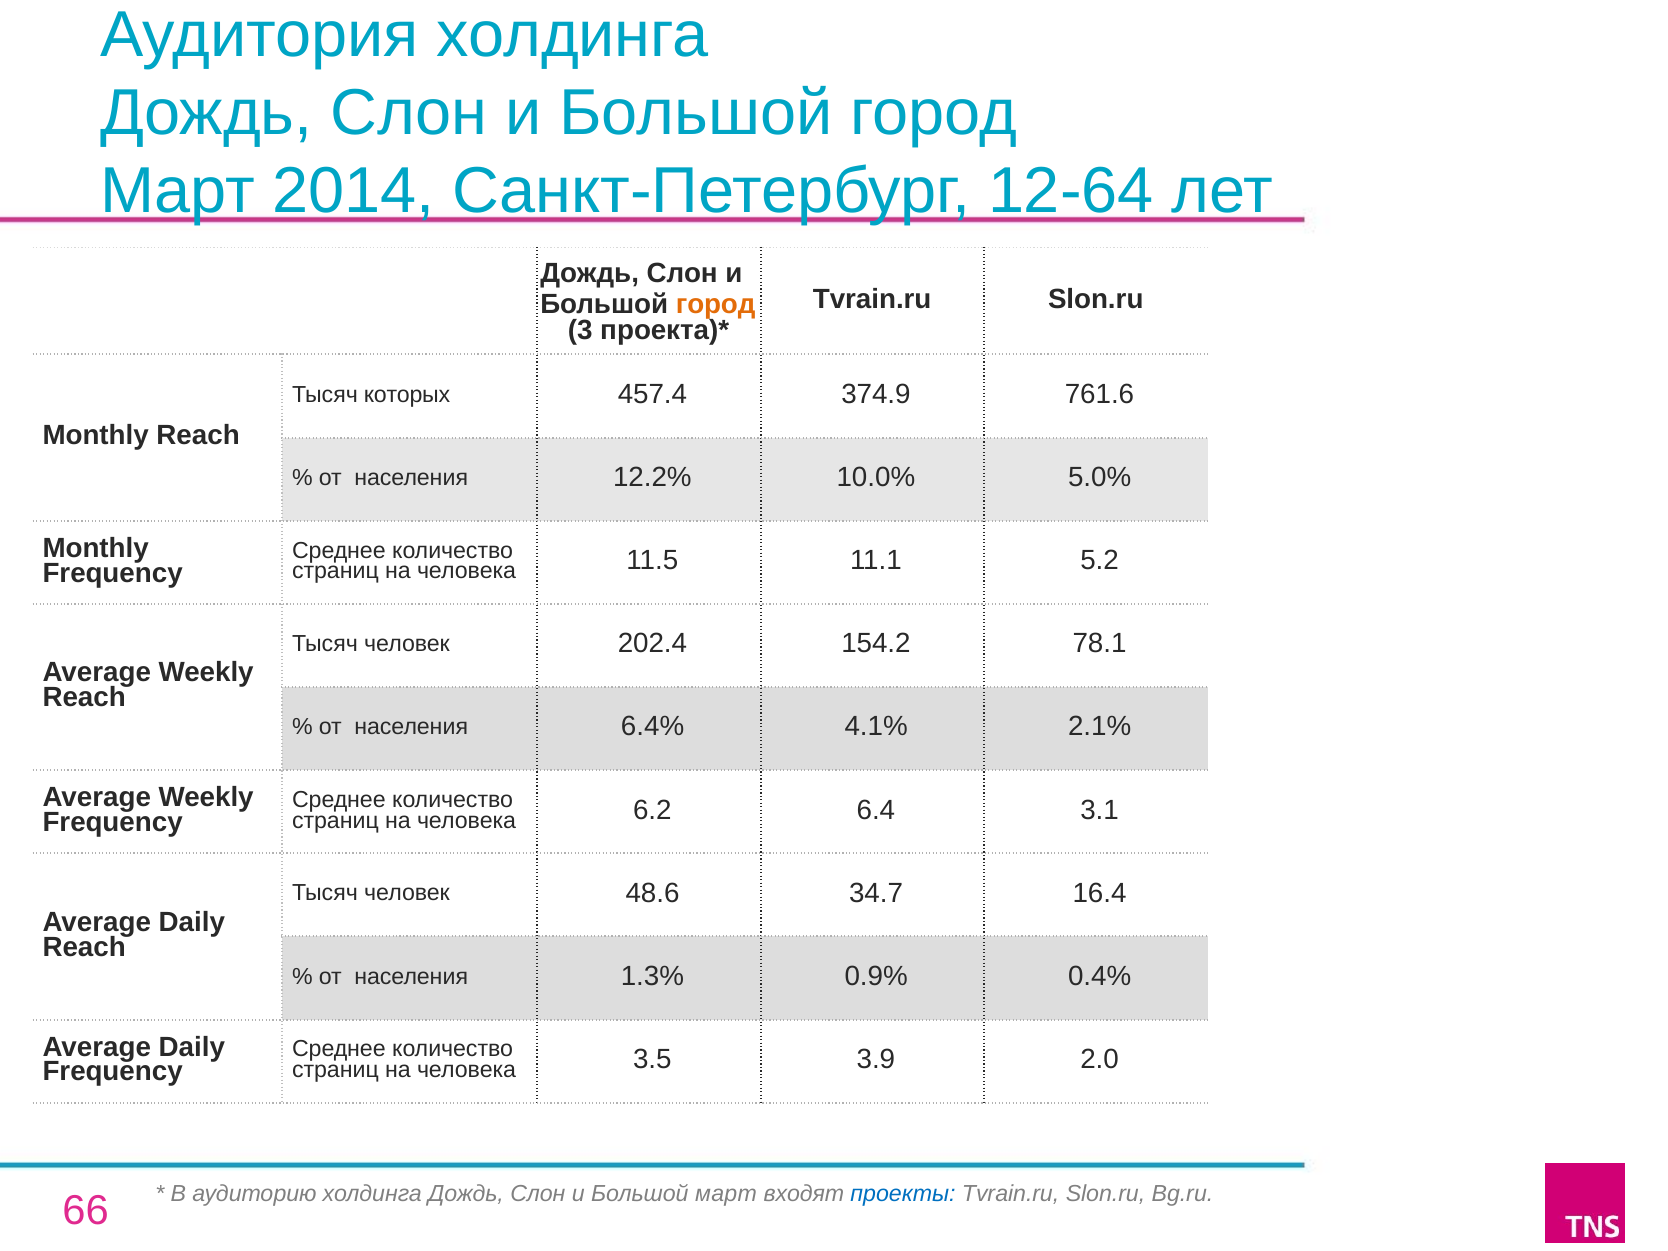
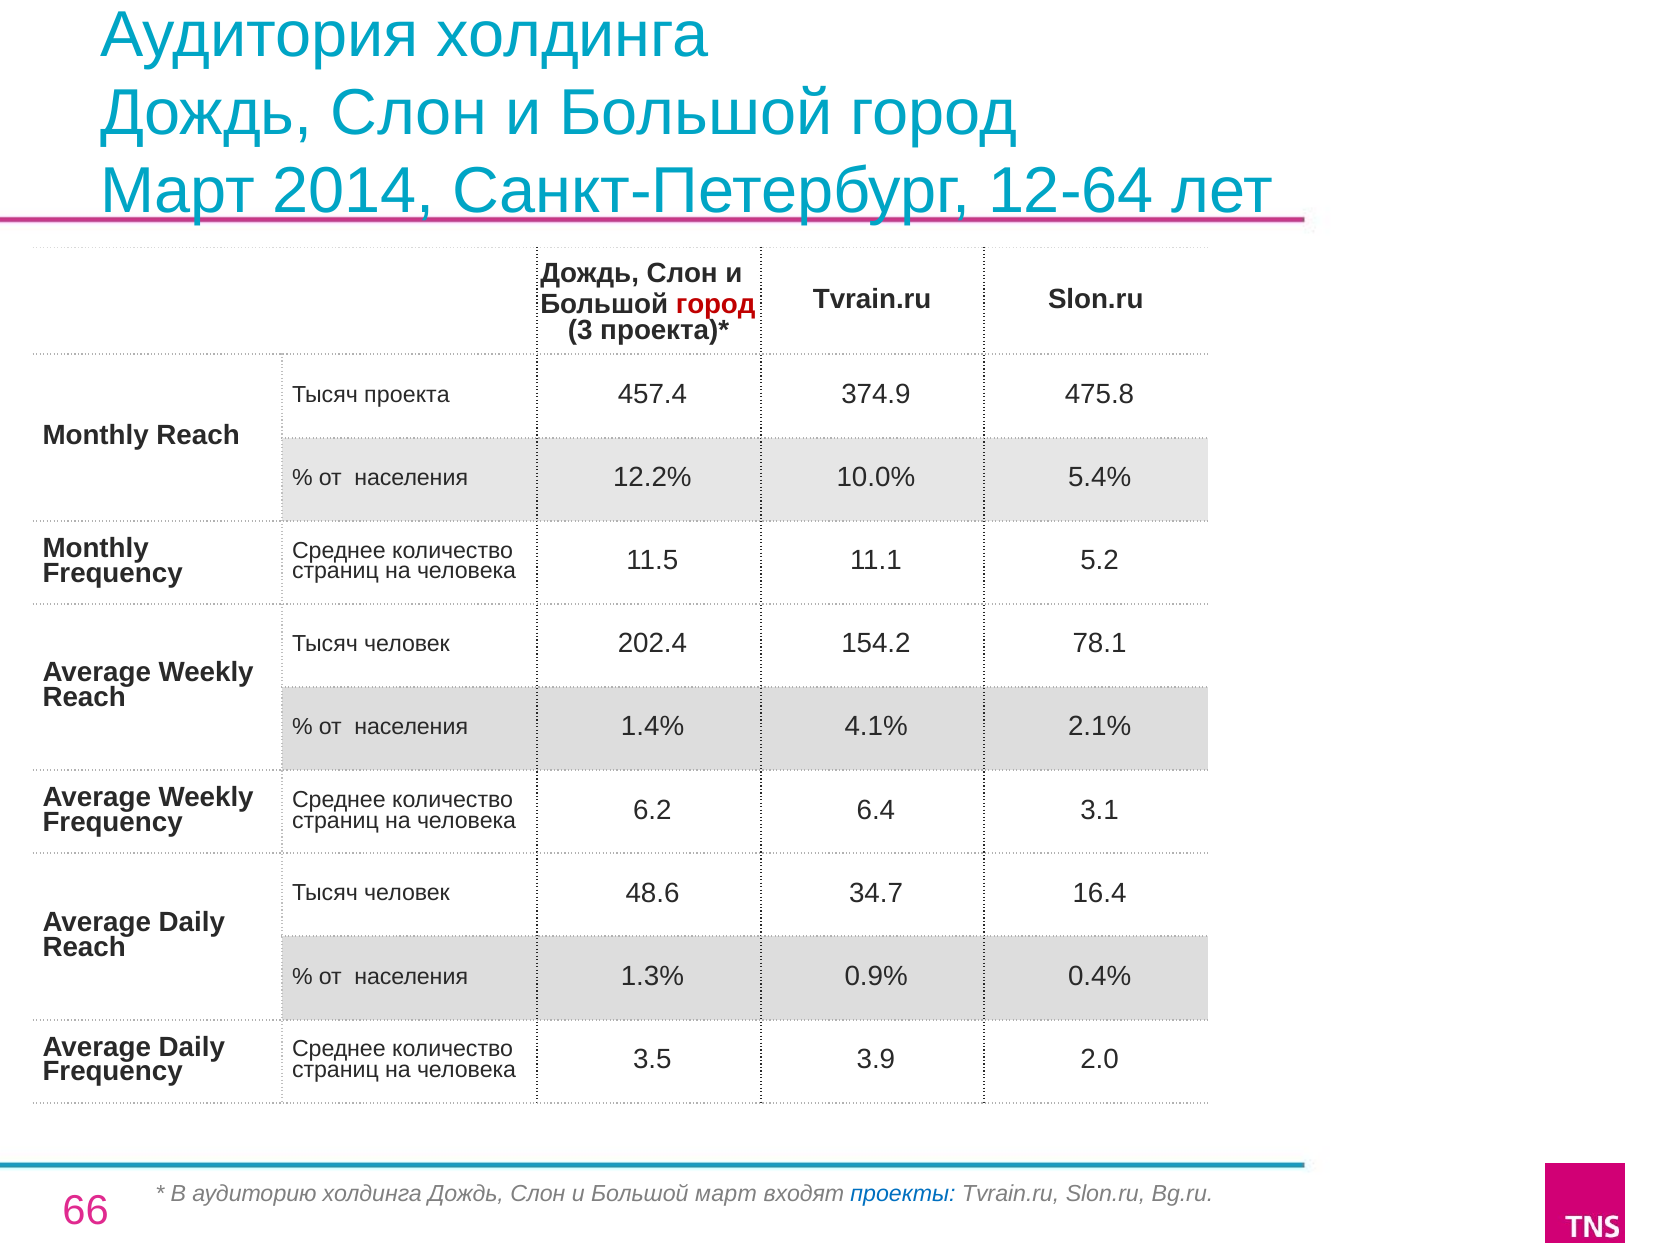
город at (716, 305) colour: orange -> red
которых: которых -> проекта
761.6: 761.6 -> 475.8
5.0%: 5.0% -> 5.4%
6.4%: 6.4% -> 1.4%
